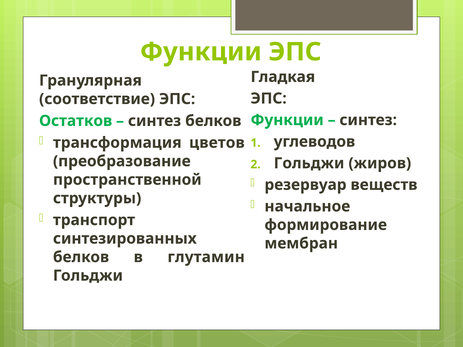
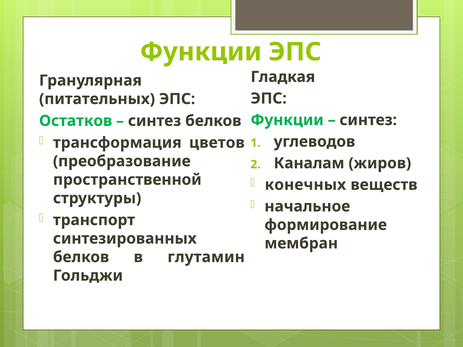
соответствие: соответствие -> питательных
Гольджи at (309, 163): Гольджи -> Каналам
резервуар: резервуар -> конечных
